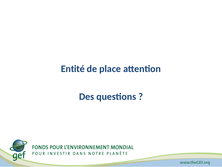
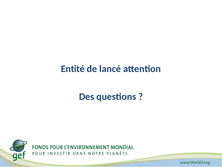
place: place -> lancé
